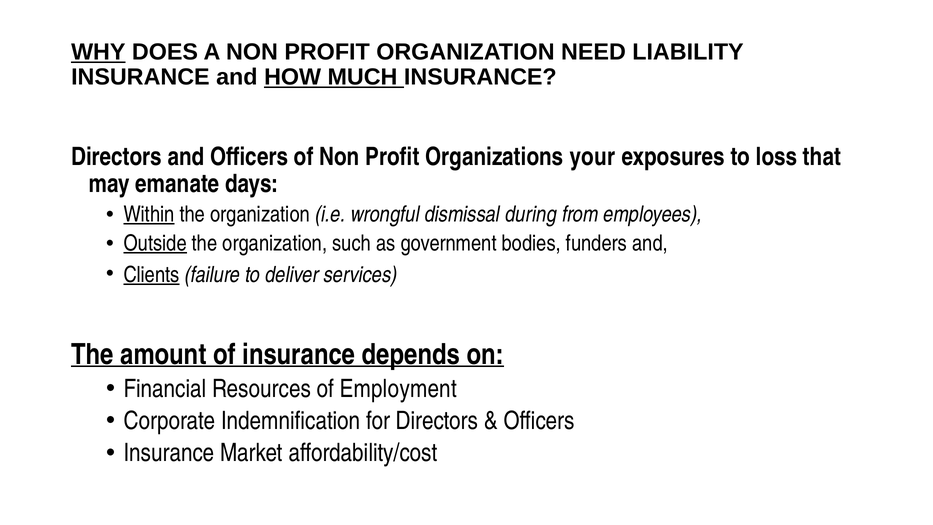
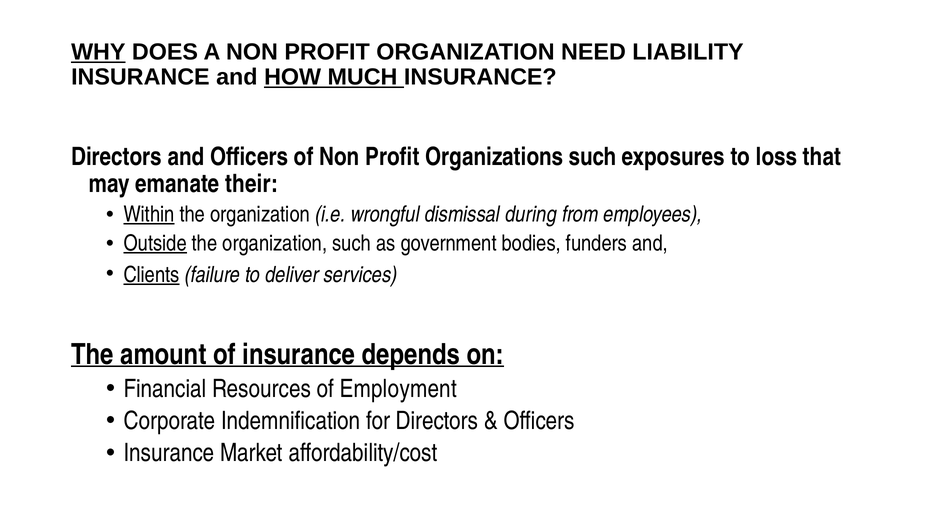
Organizations your: your -> such
days: days -> their
